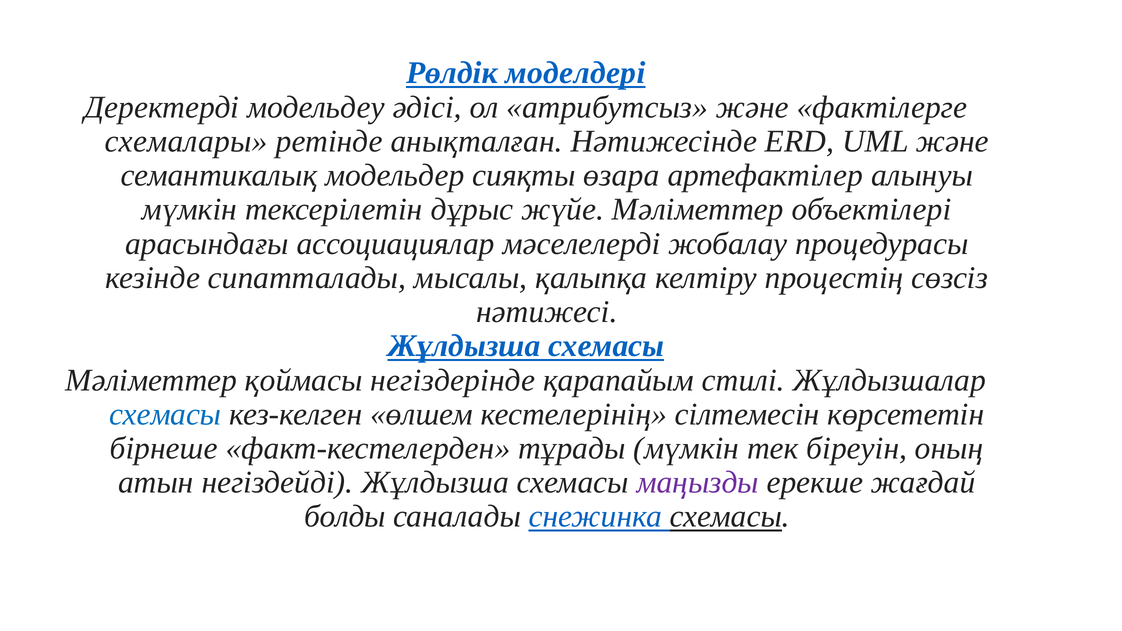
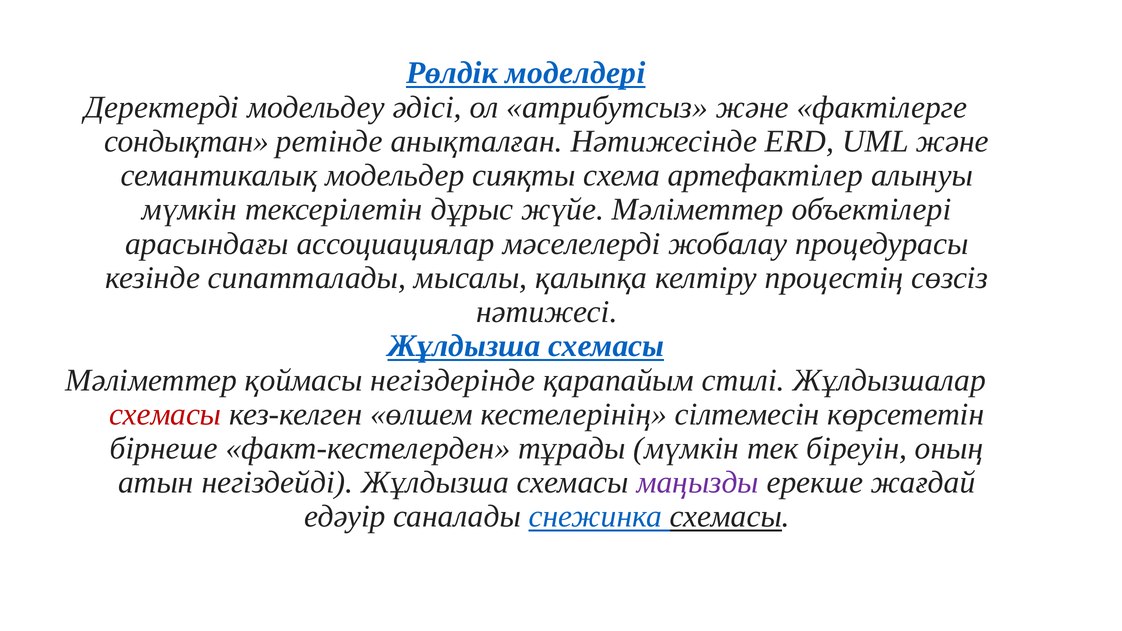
схемалары: схемалары -> сондықтан
өзара: өзара -> схема
схемасы at (165, 414) colour: blue -> red
болды: болды -> едәуір
